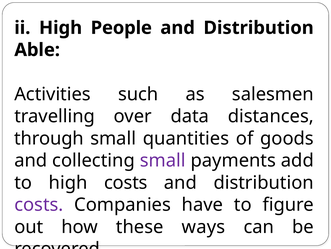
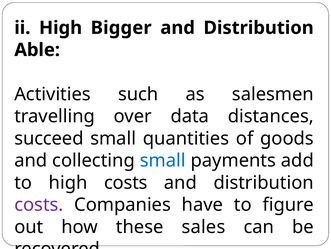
People: People -> Bigger
through: through -> succeed
small at (163, 160) colour: purple -> blue
ways: ways -> sales
